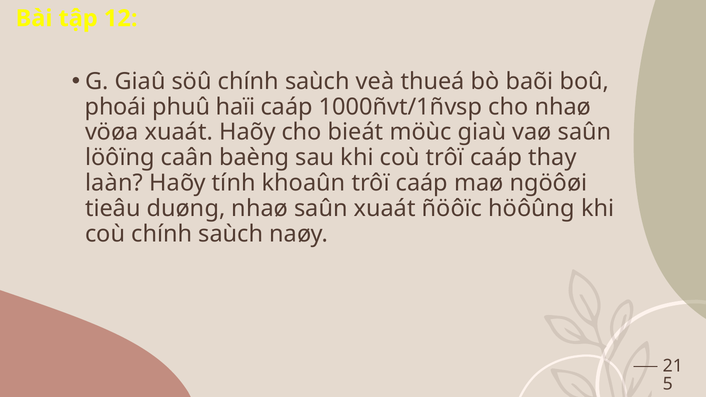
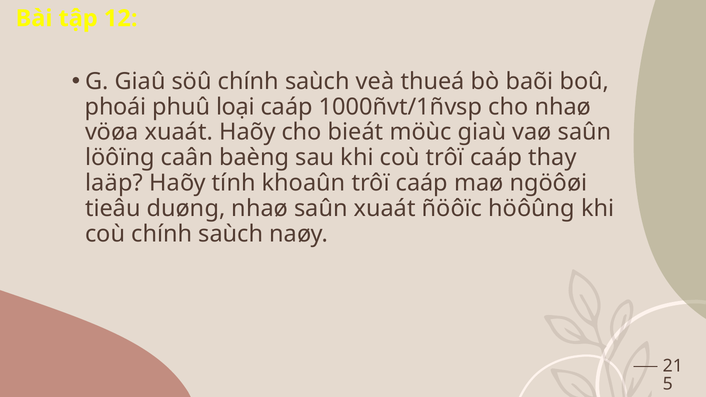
haïi: haïi -> loại
laàn: laàn -> laäp
